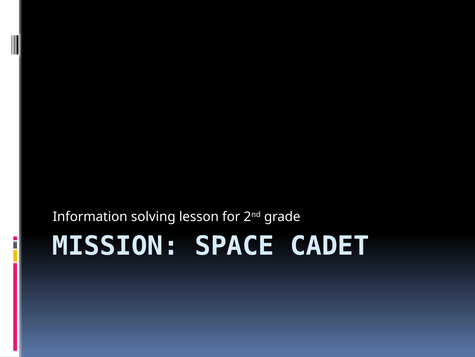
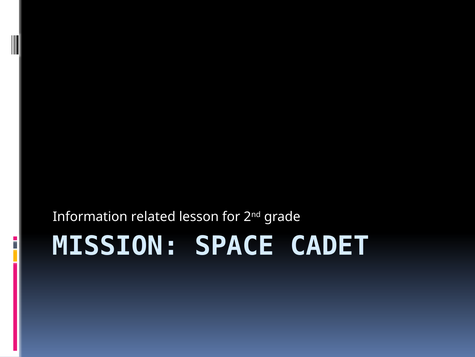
solving: solving -> related
